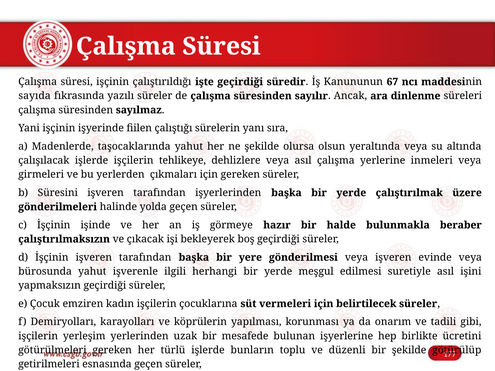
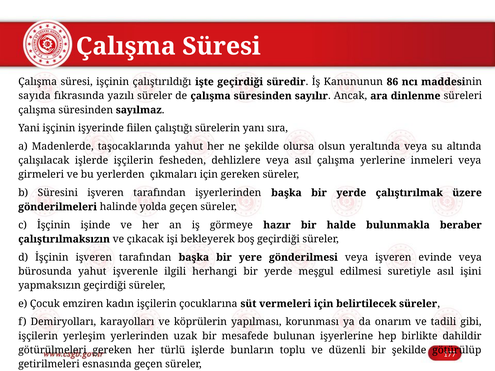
67: 67 -> 86
tehlikeye: tehlikeye -> fesheden
ücretini: ücretini -> dahildir
